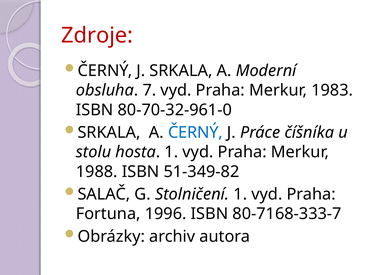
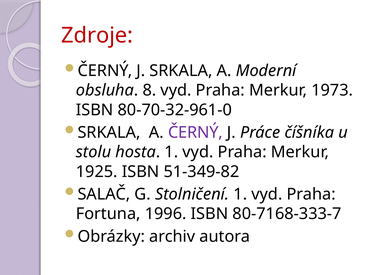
7: 7 -> 8
1983: 1983 -> 1973
ČERNÝ at (195, 133) colour: blue -> purple
1988: 1988 -> 1925
